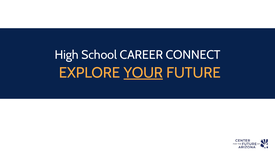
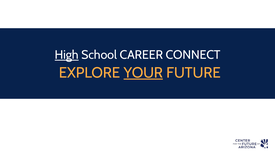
High underline: none -> present
